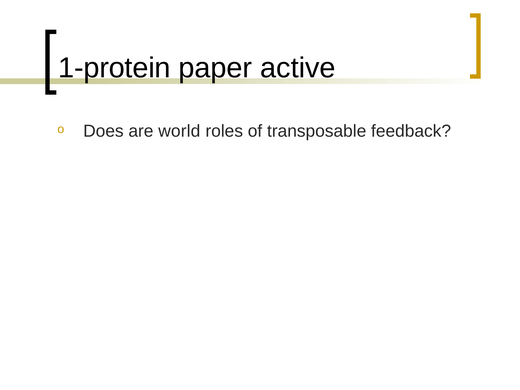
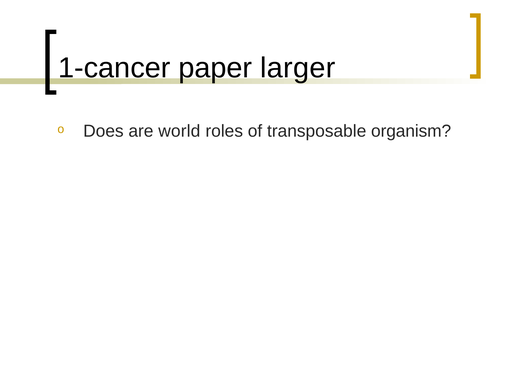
1-protein: 1-protein -> 1-cancer
active: active -> larger
feedback: feedback -> organism
